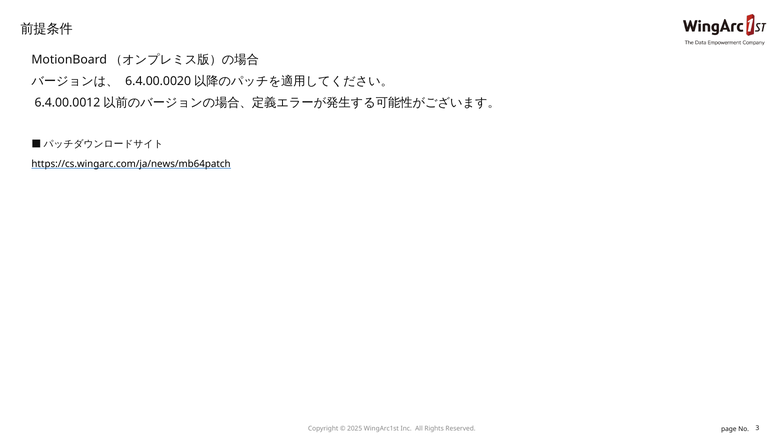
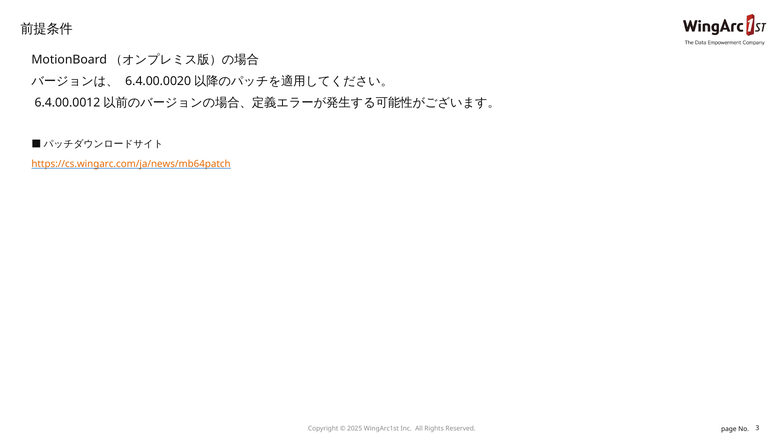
https://cs.wingarc.com/ja/news/mb64patch colour: black -> orange
